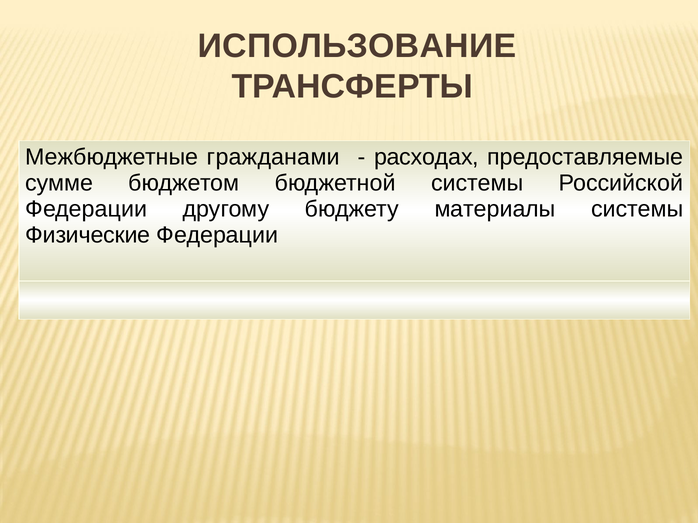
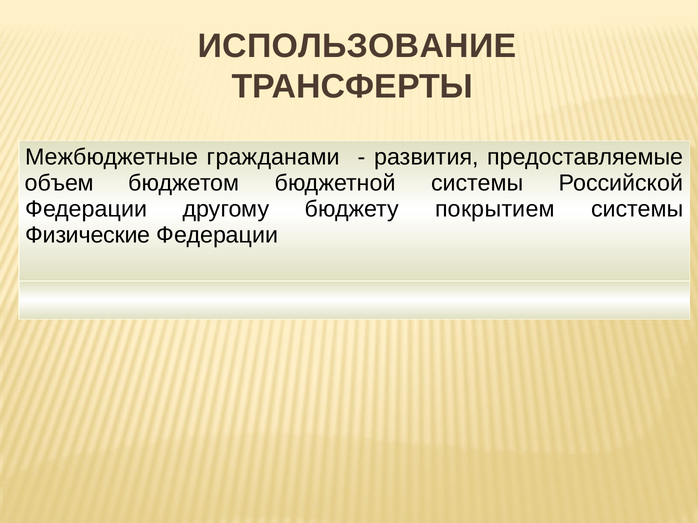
расходах: расходах -> развития
сумме: сумме -> объем
материалы: материалы -> покрытием
